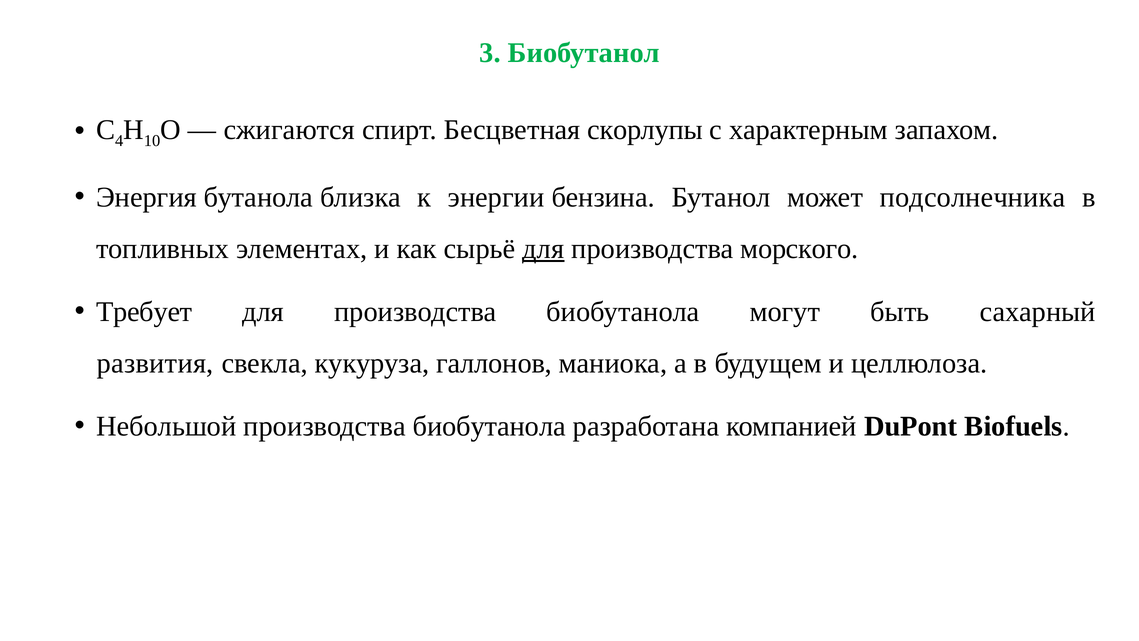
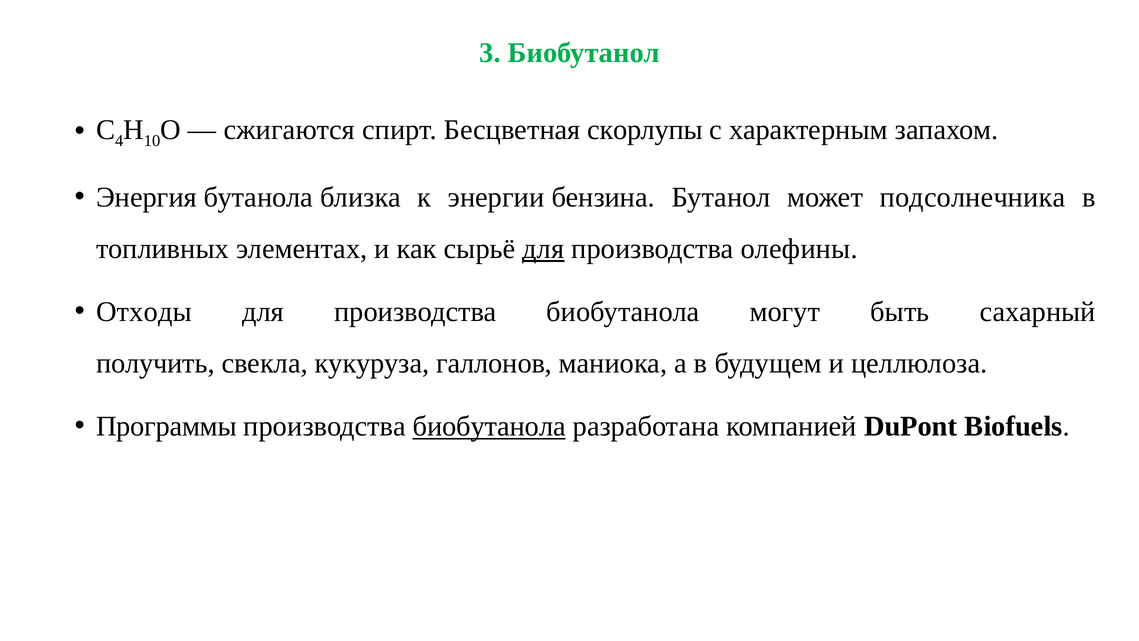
морского: морского -> олефины
Требует: Требует -> Отходы
развития: развития -> получить
Небольшой: Небольшой -> Программы
биобутанола at (489, 426) underline: none -> present
